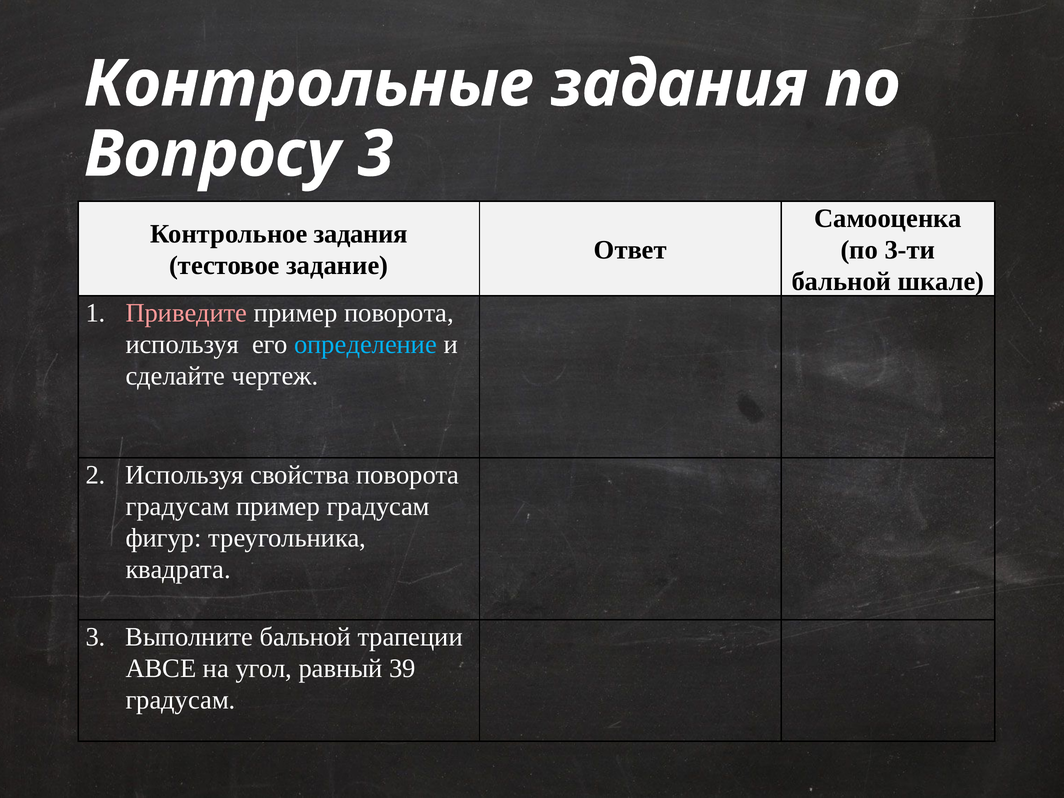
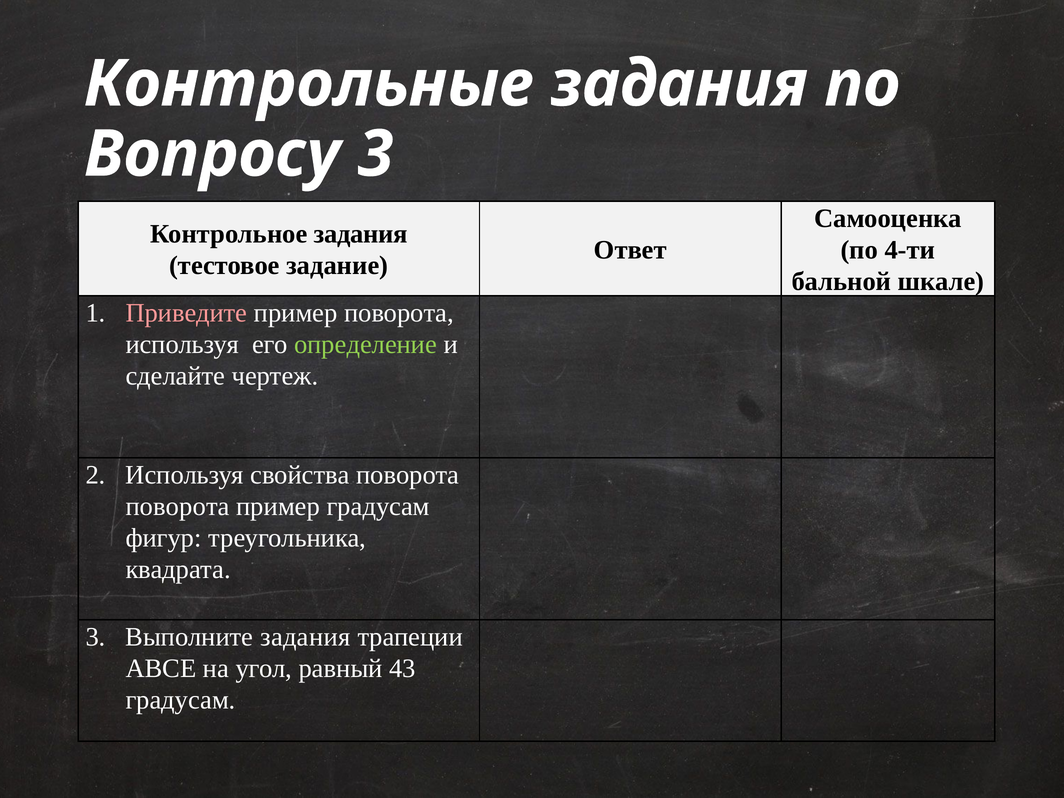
3-ти: 3-ти -> 4-ти
определение colour: light blue -> light green
градусам at (177, 506): градусам -> поворота
Выполните бальной: бальной -> задания
39: 39 -> 43
